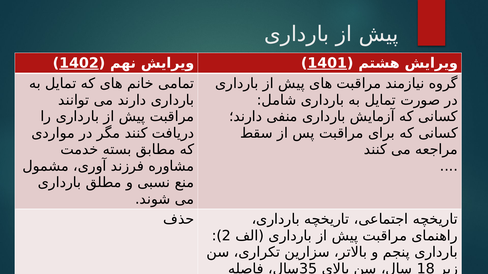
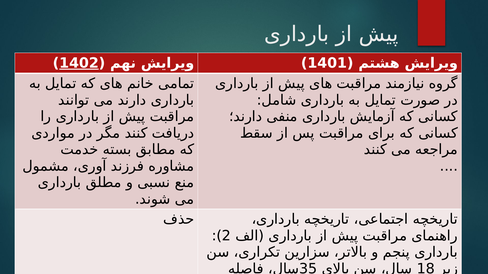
1401 underline: present -> none
